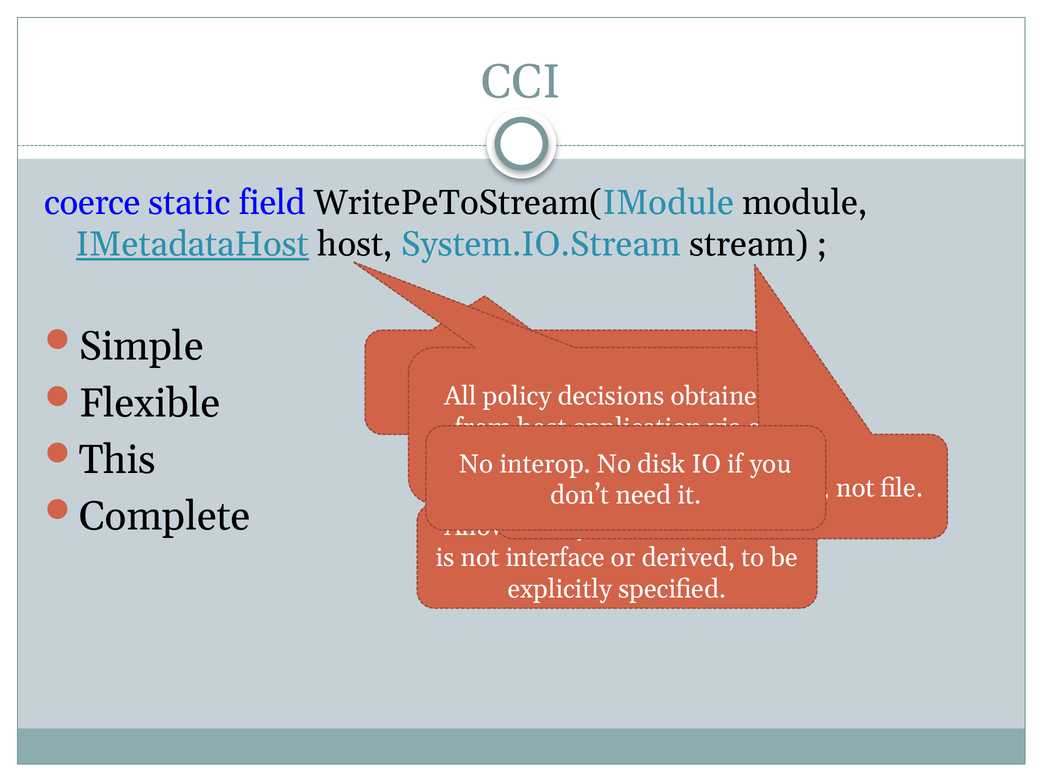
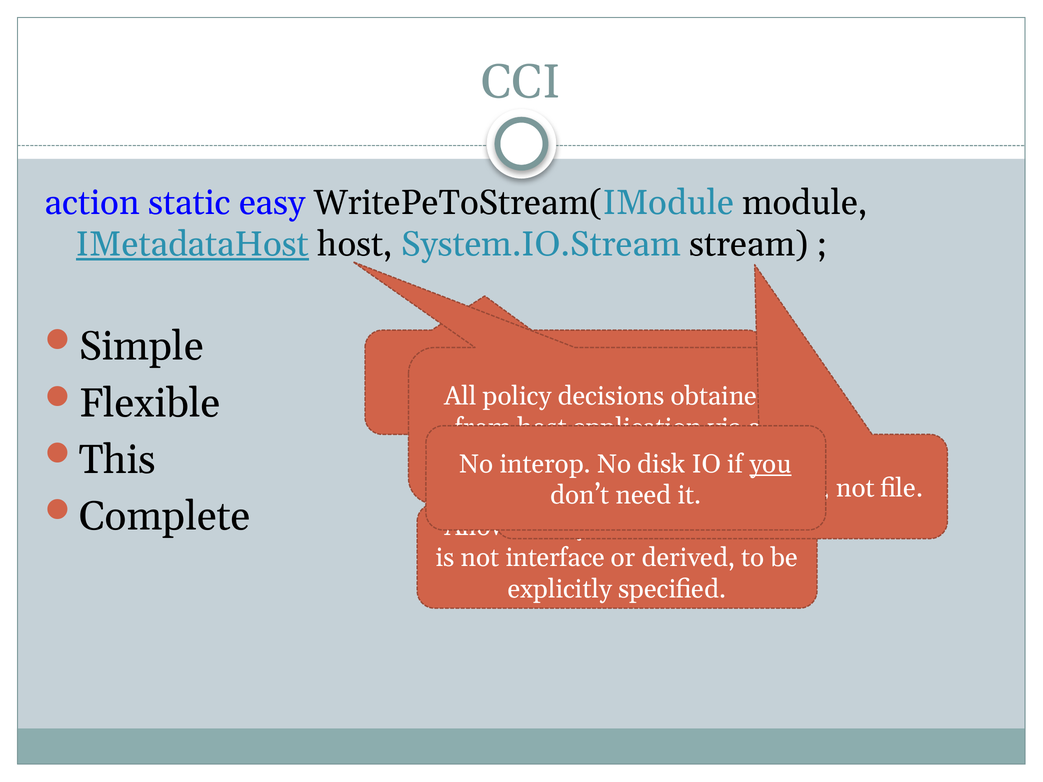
coerce: coerce -> action
field: field -> easy
you underline: none -> present
